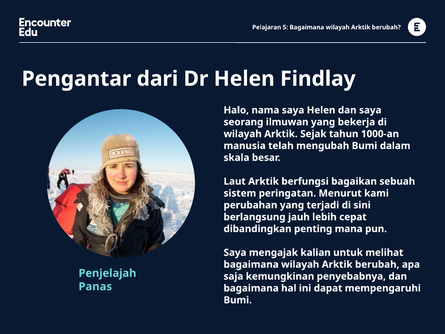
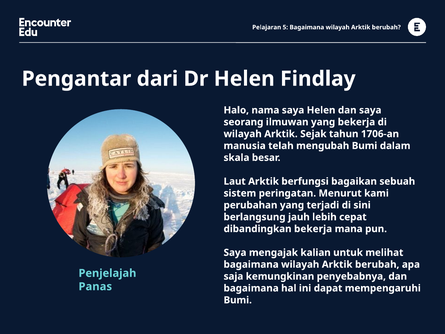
1000-an: 1000-an -> 1706-an
dibandingkan penting: penting -> bekerja
